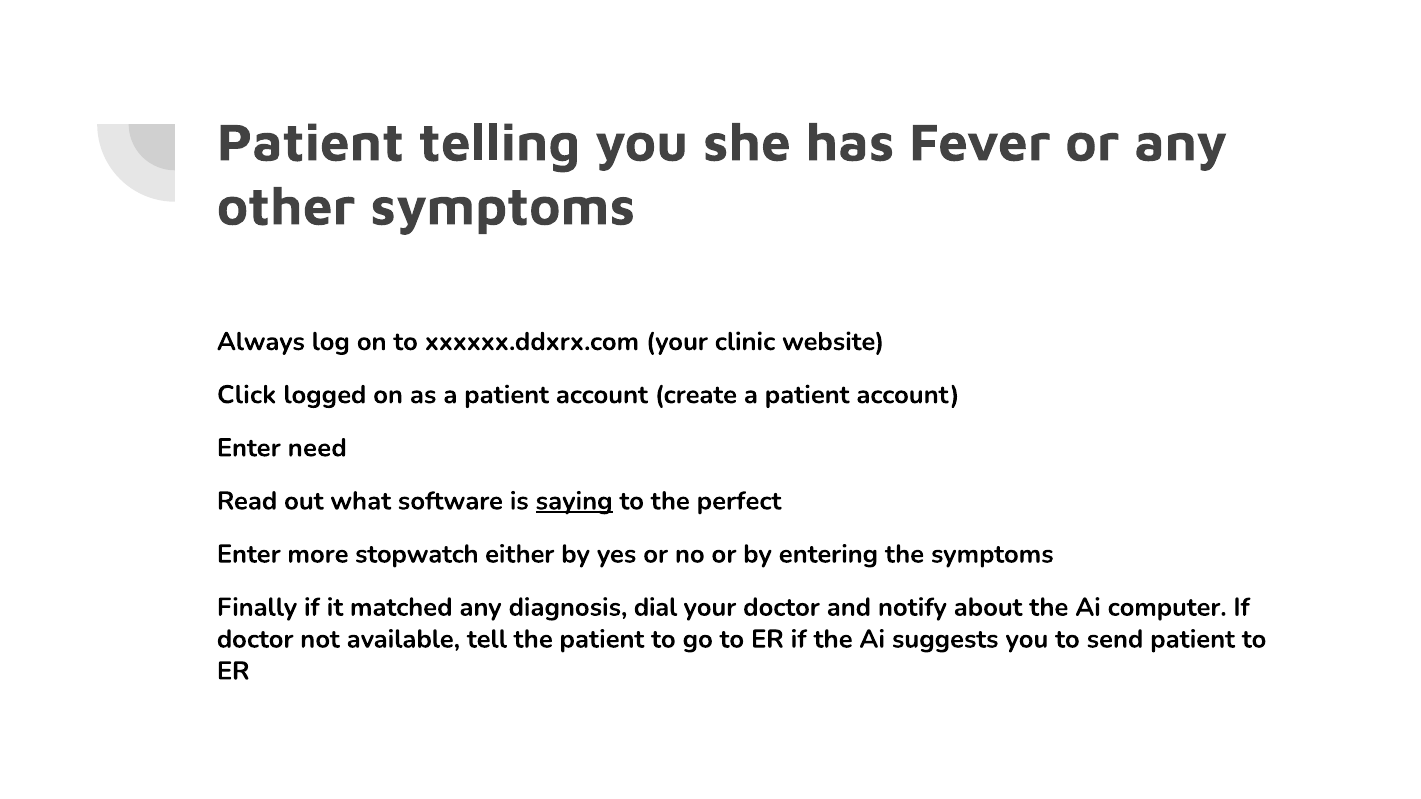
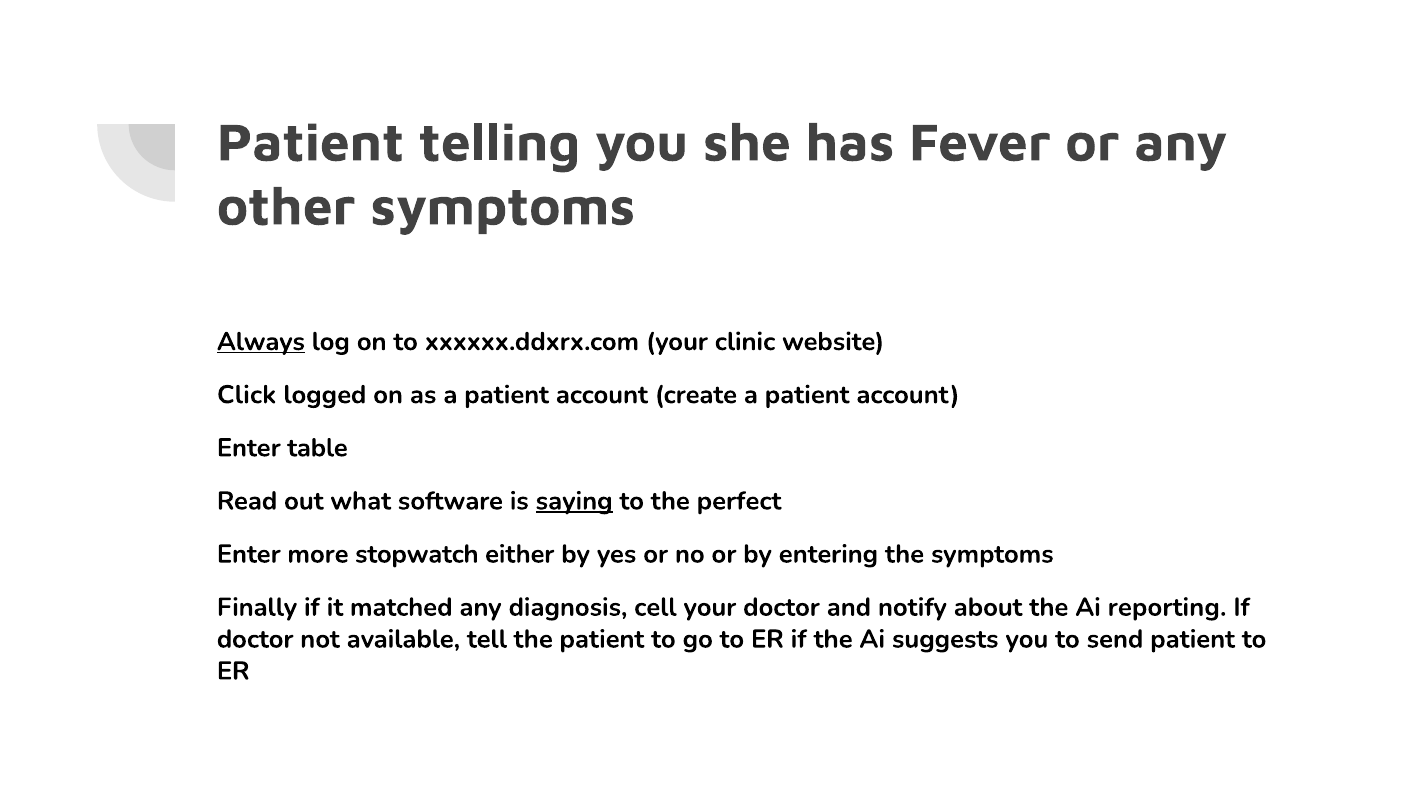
Always underline: none -> present
need: need -> table
dial: dial -> cell
computer: computer -> reporting
